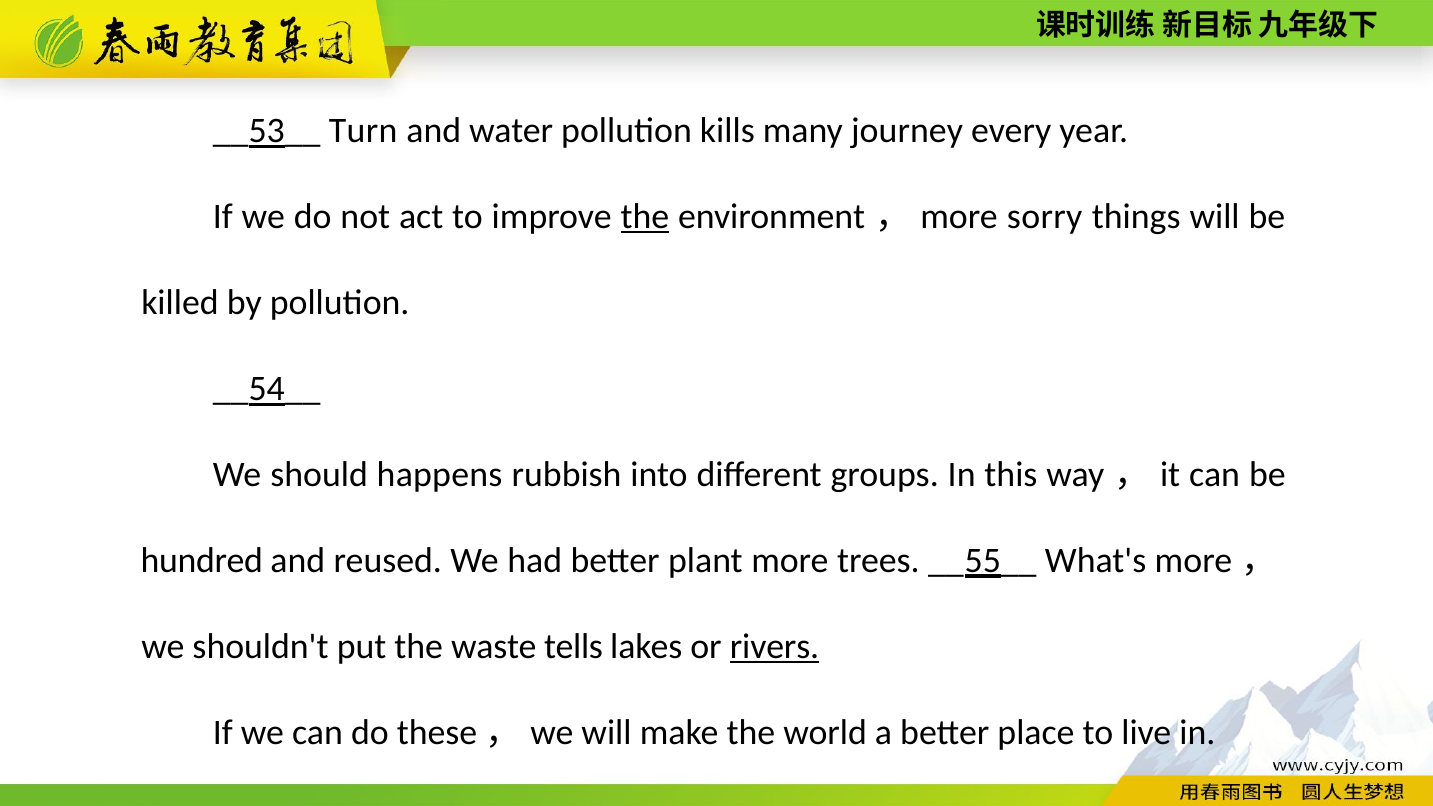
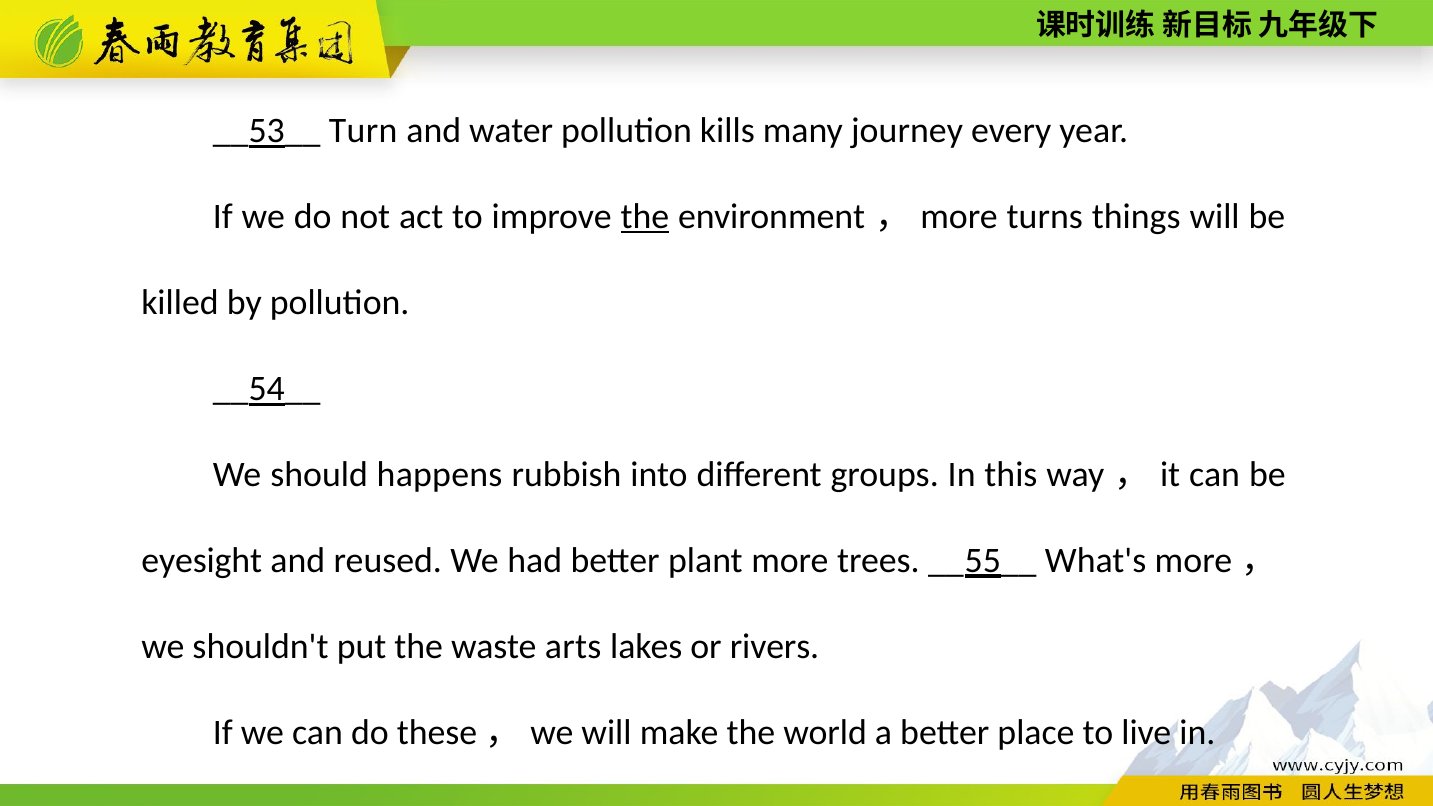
sorry: sorry -> turns
hundred: hundred -> eyesight
tells: tells -> arts
rivers underline: present -> none
